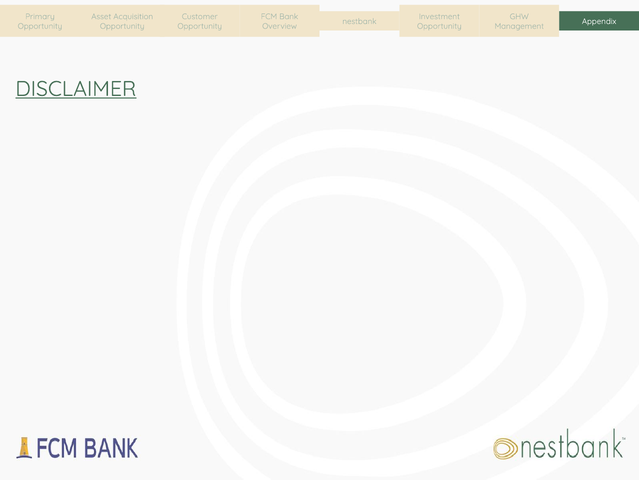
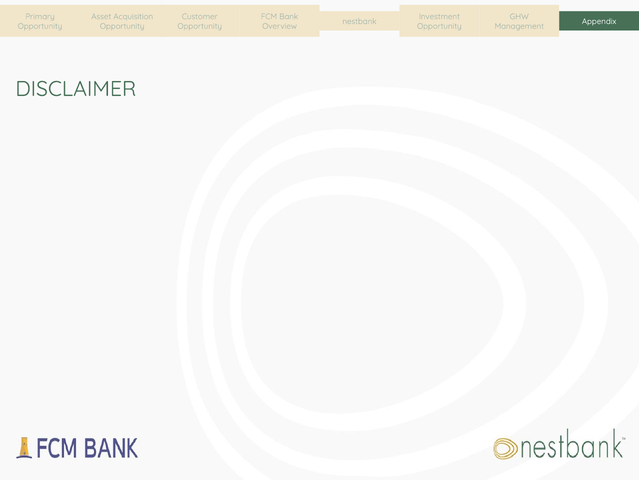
DISCLAIMER underline: present -> none
